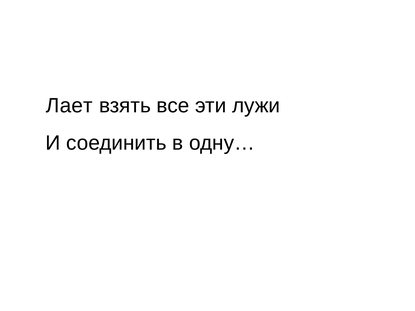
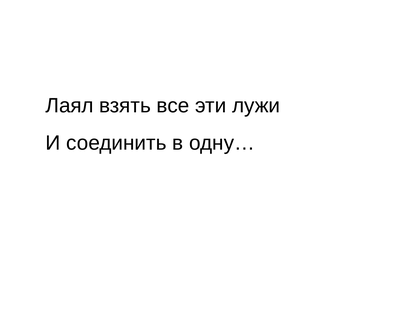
Лает: Лает -> Лаял
